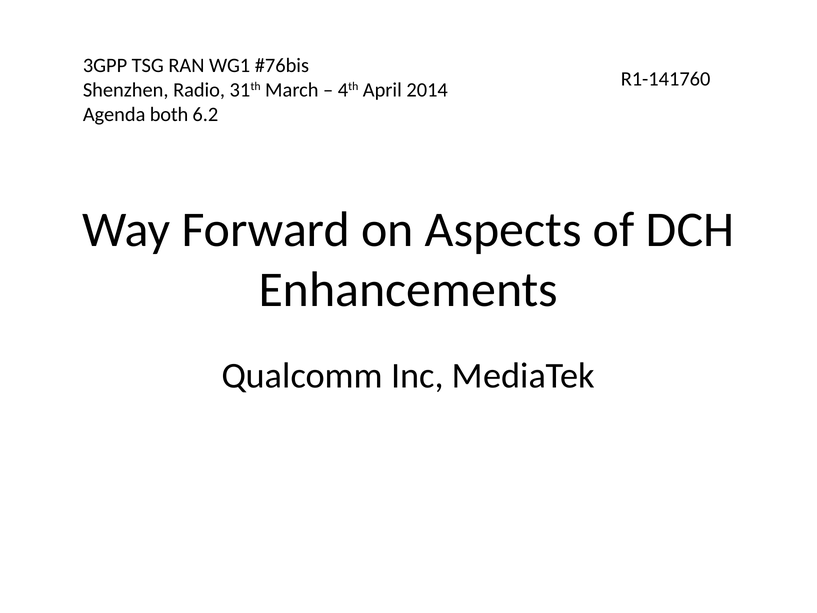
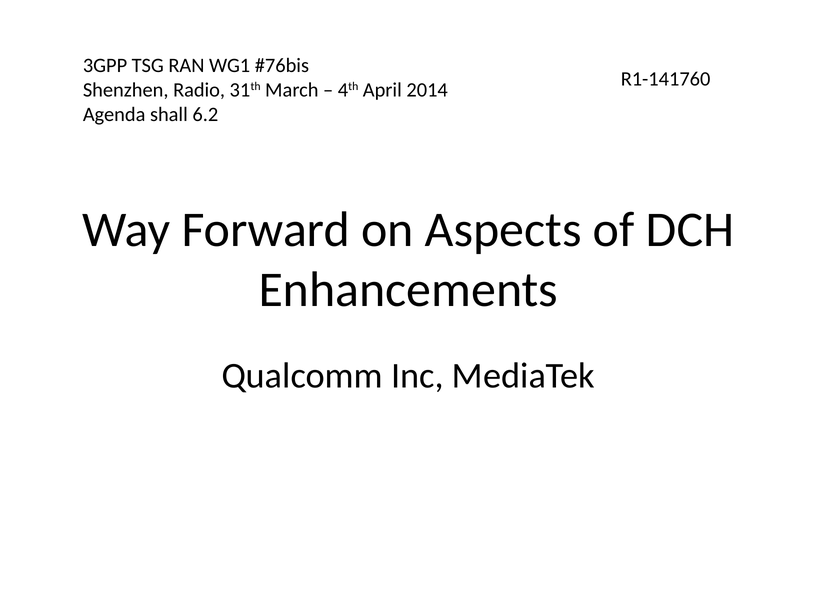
both: both -> shall
